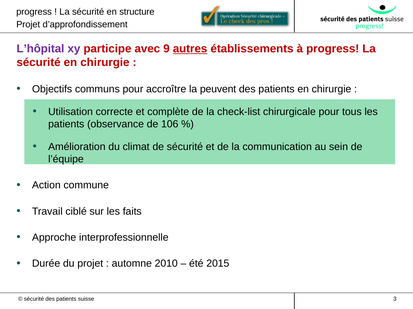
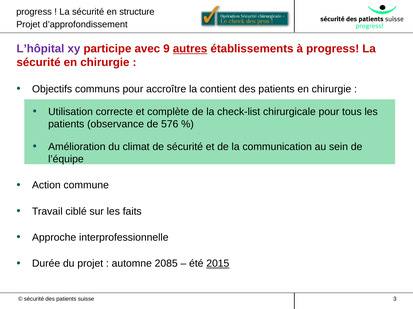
peuvent: peuvent -> contient
106: 106 -> 576
2010: 2010 -> 2085
2015 underline: none -> present
